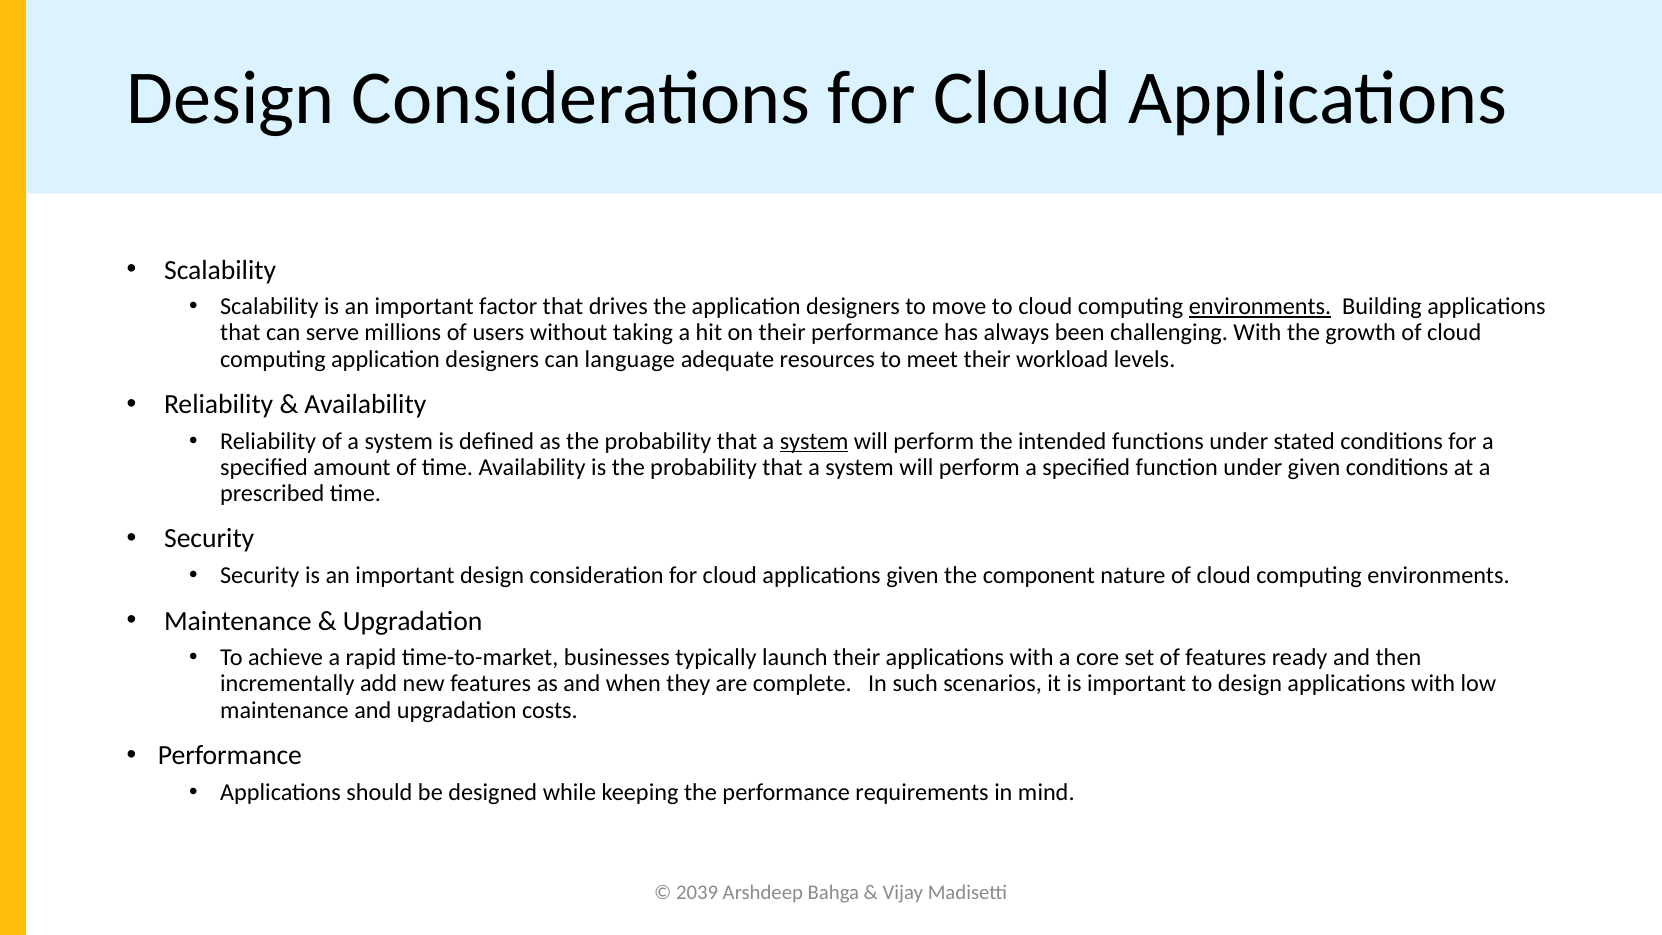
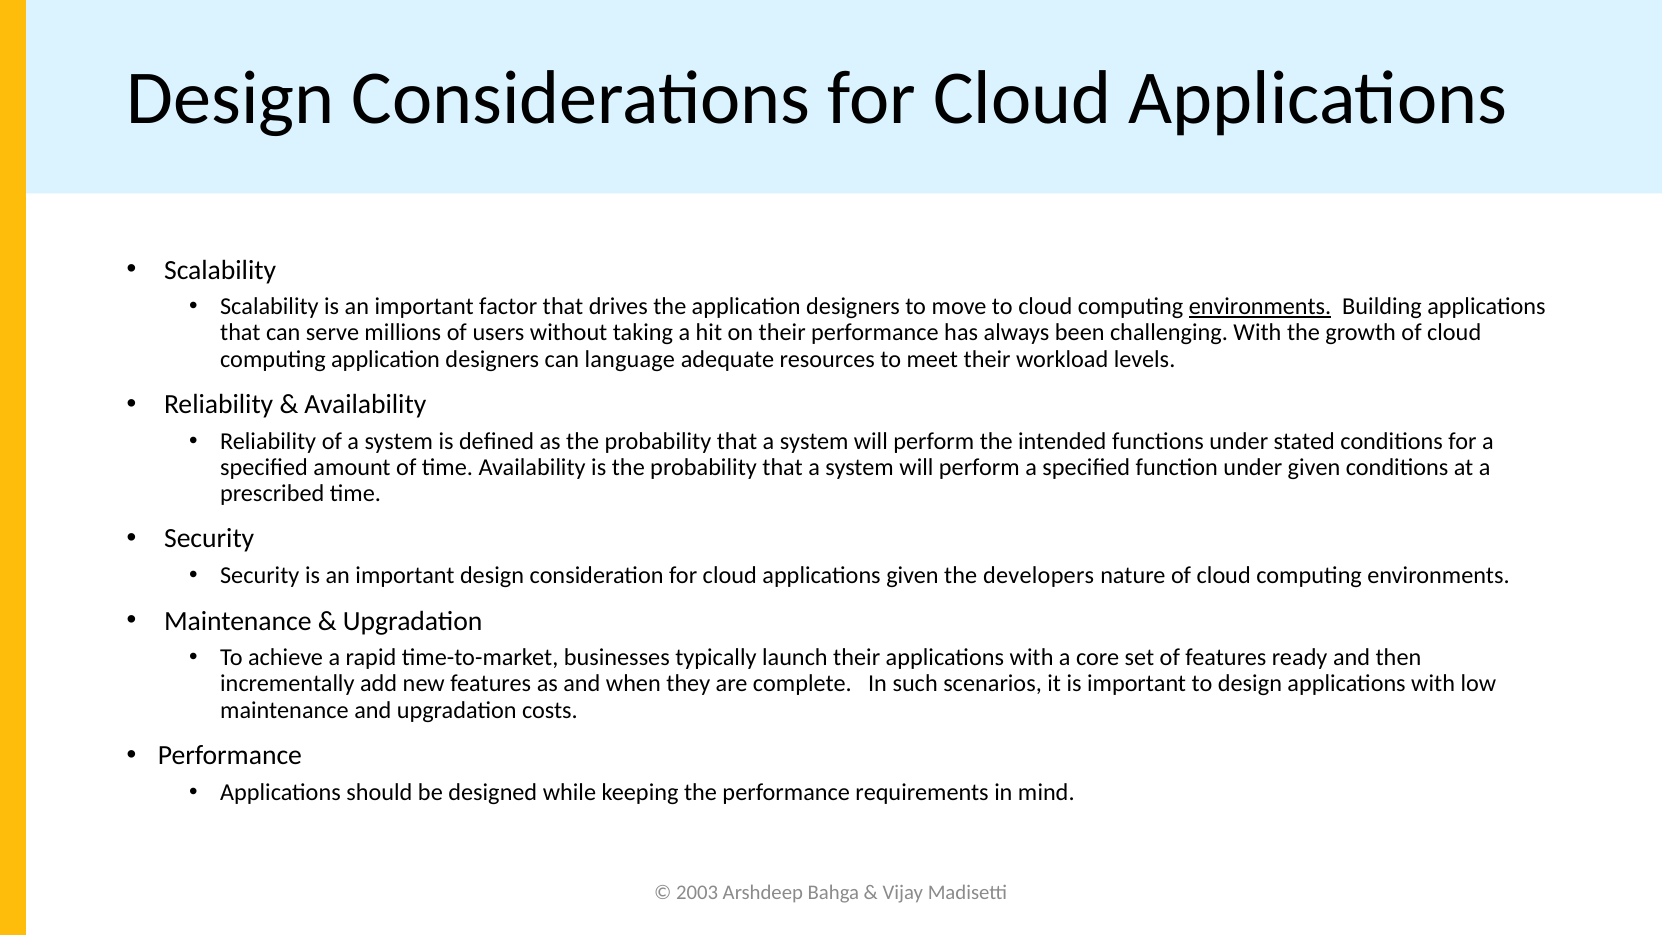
system at (814, 441) underline: present -> none
component: component -> developers
2039: 2039 -> 2003
